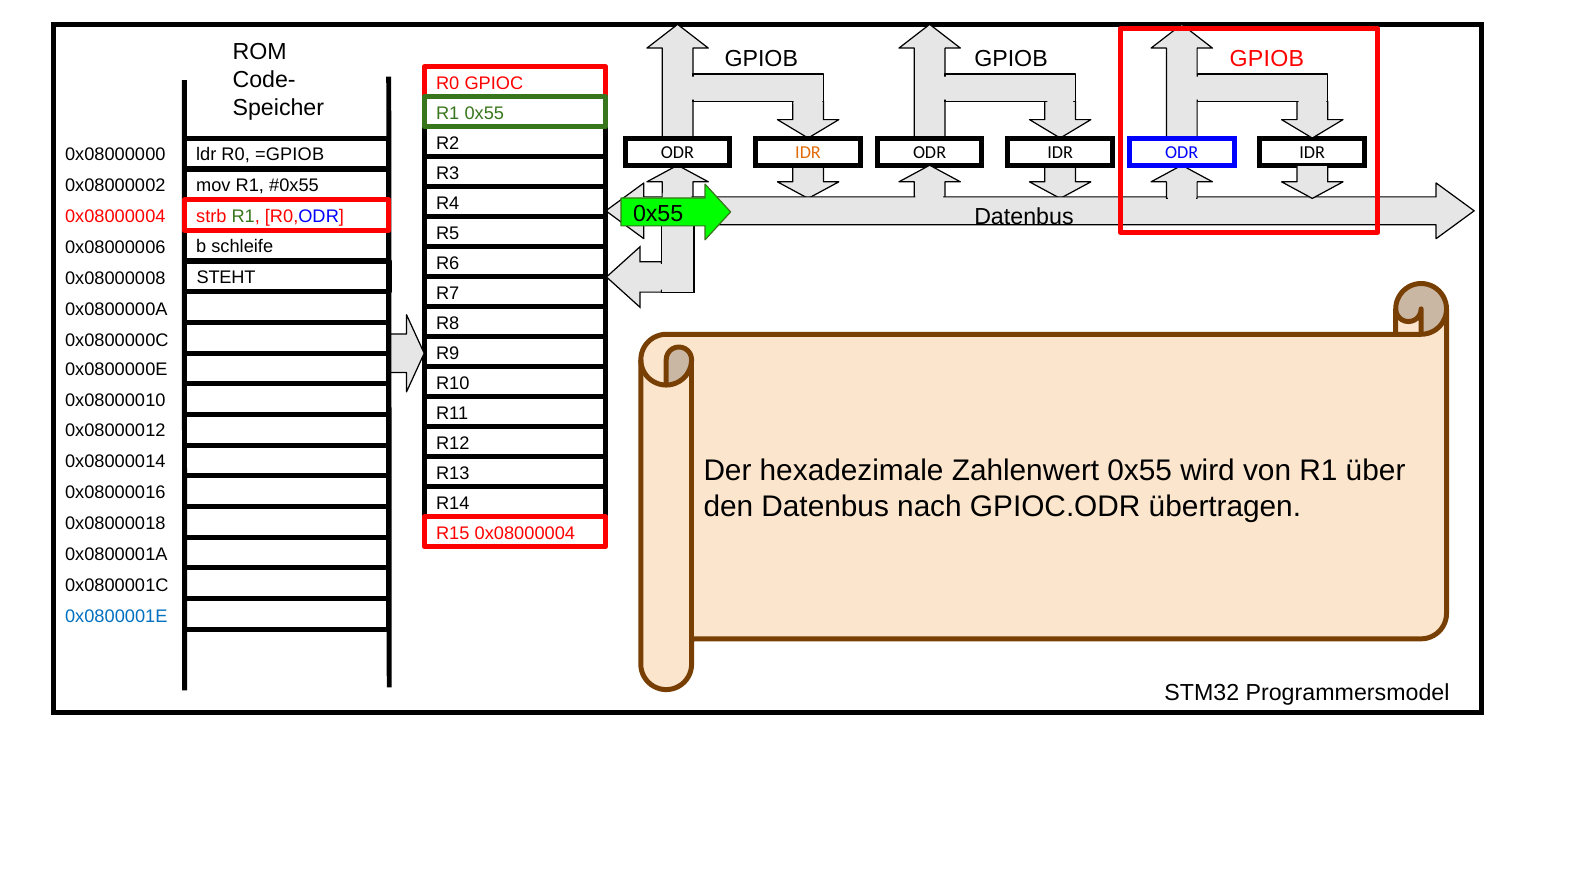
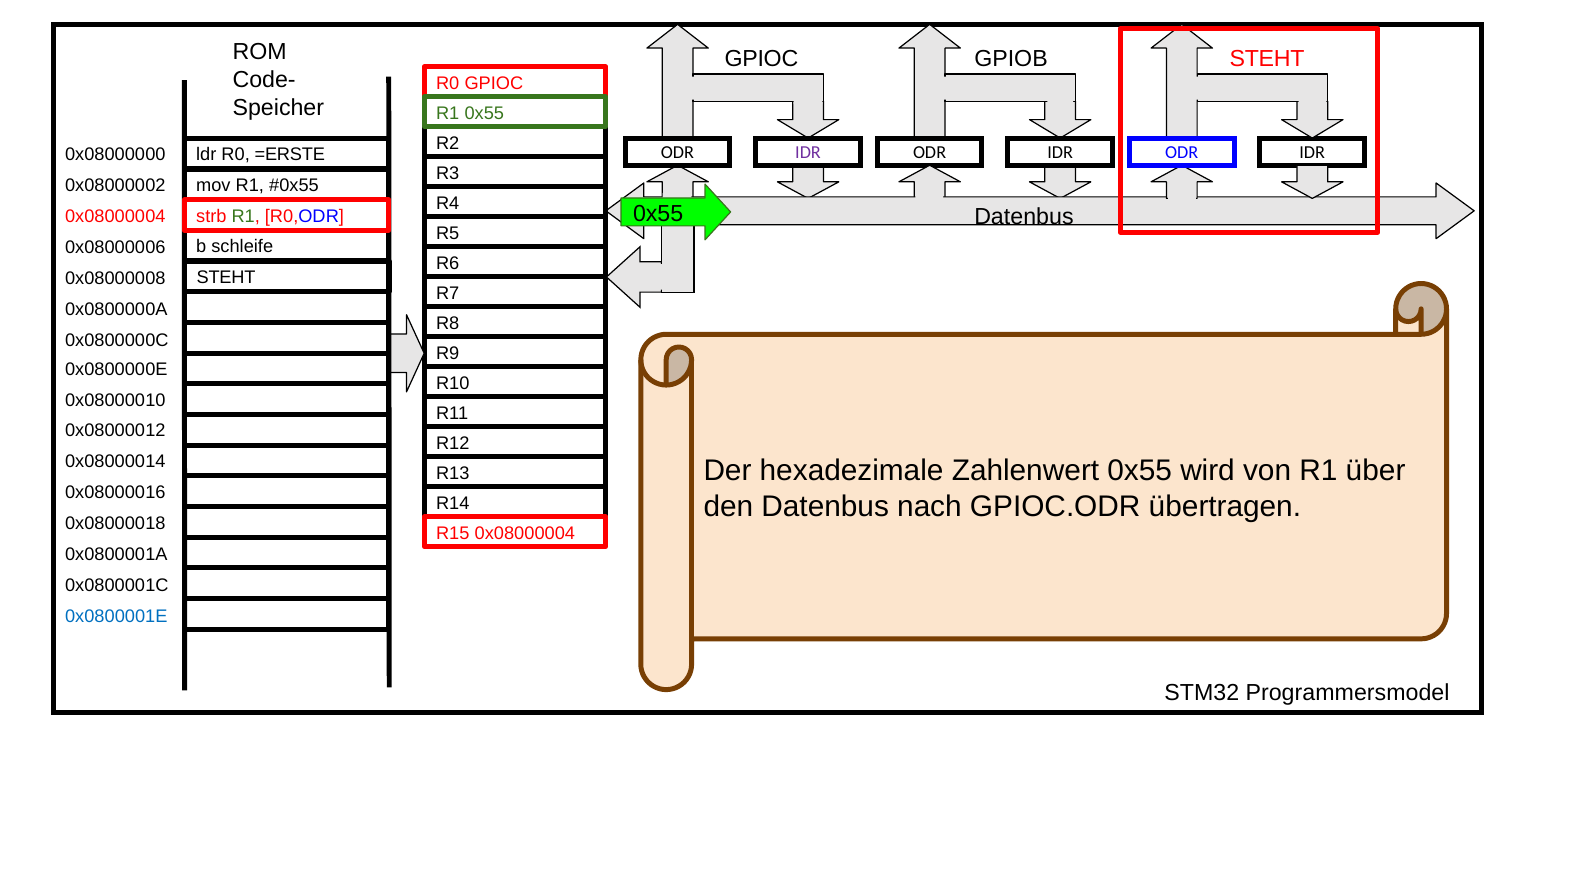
GPIOB at (761, 59): GPIOB -> GPIOC
GPIOB GPIOB: GPIOB -> STEHT
IDR at (808, 153) colour: orange -> purple
=GPIOB: =GPIOB -> =ERSTE
